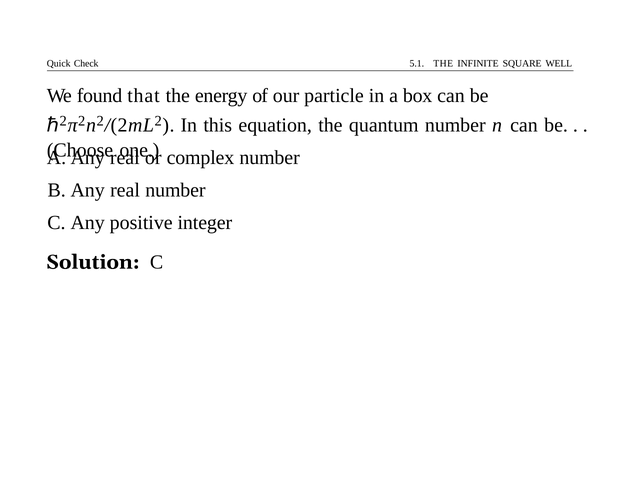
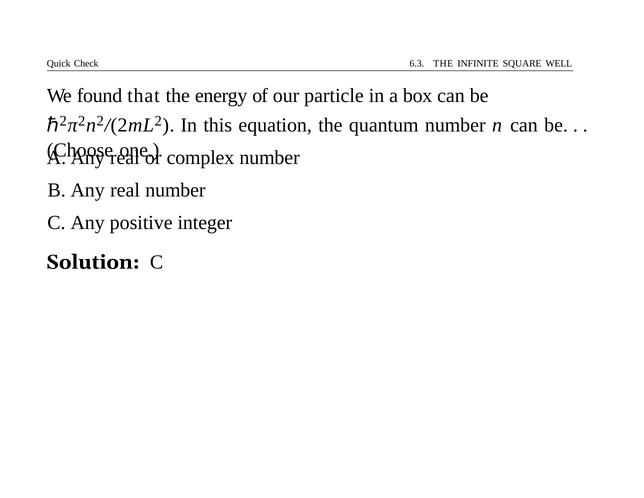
5.1: 5.1 -> 6.3
